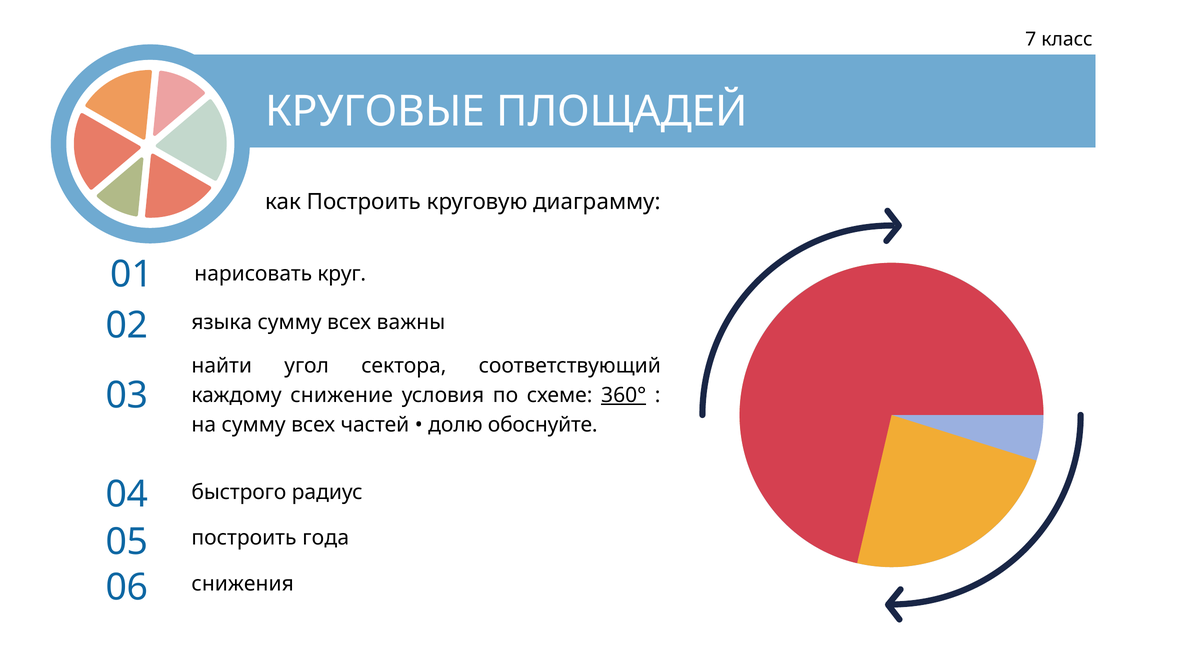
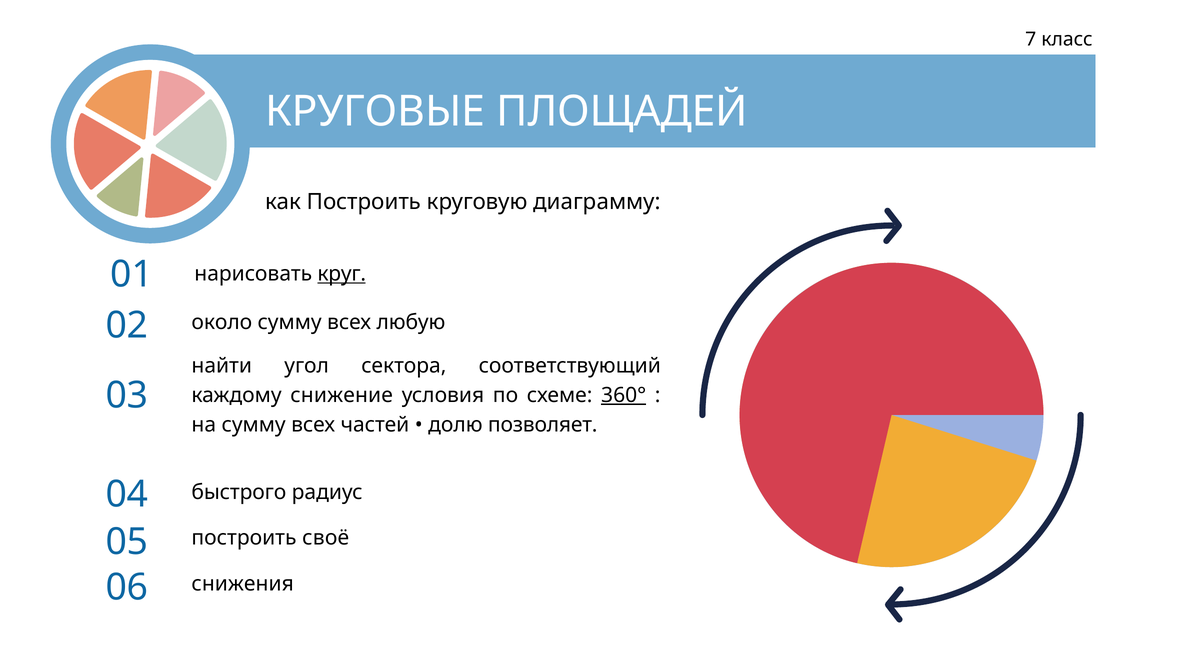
круг underline: none -> present
языка: языка -> около
важны: важны -> любую
обоснуйте: обоснуйте -> позволяет
года: года -> своё
